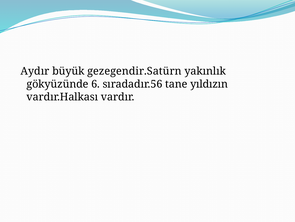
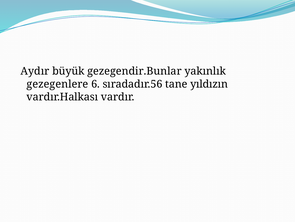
gezegendir.Satürn: gezegendir.Satürn -> gezegendir.Bunlar
gökyüzünde: gökyüzünde -> gezegenlere
